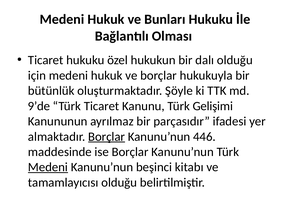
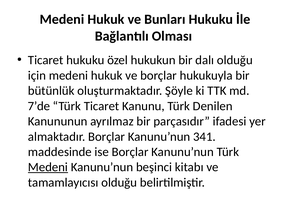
9’de: 9’de -> 7’de
Gelişimi: Gelişimi -> Denilen
Borçlar at (107, 137) underline: present -> none
446: 446 -> 341
